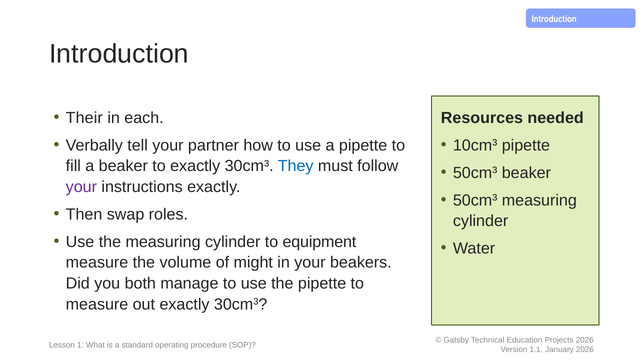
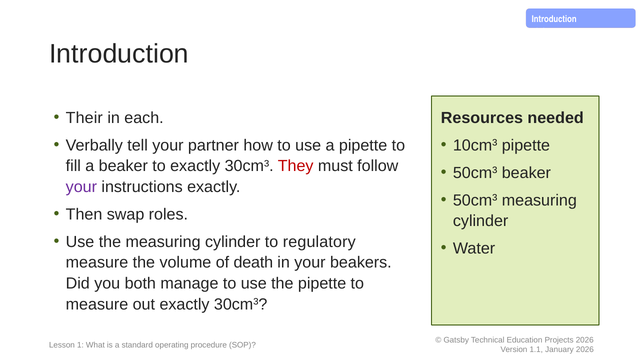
They colour: blue -> red
equipment: equipment -> regulatory
might: might -> death
